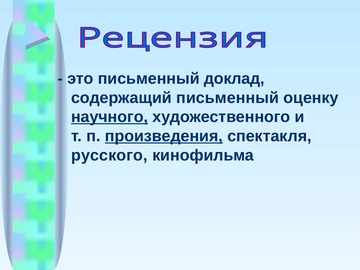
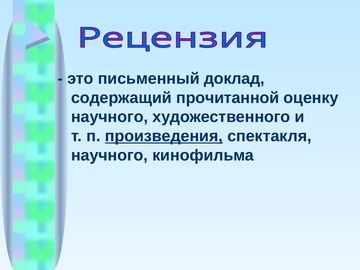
содержащий письменный: письменный -> прочитанной
научного at (110, 117) underline: present -> none
русского at (109, 155): русского -> научного
